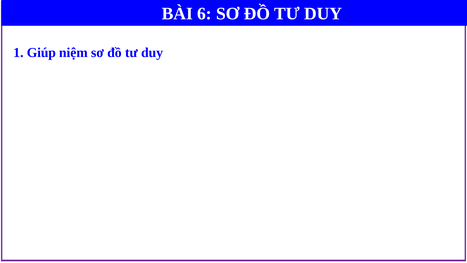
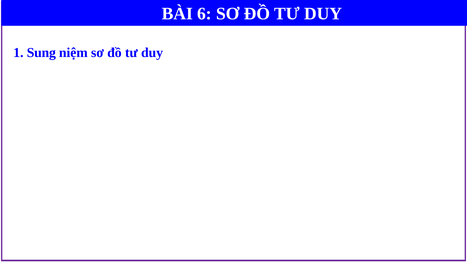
Giúp: Giúp -> Sung
